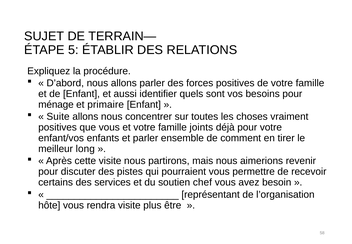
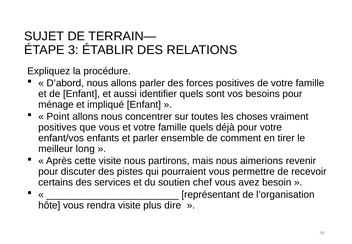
5: 5 -> 3
primaire: primaire -> impliqué
Suite: Suite -> Point
famille joints: joints -> quels
être: être -> dire
